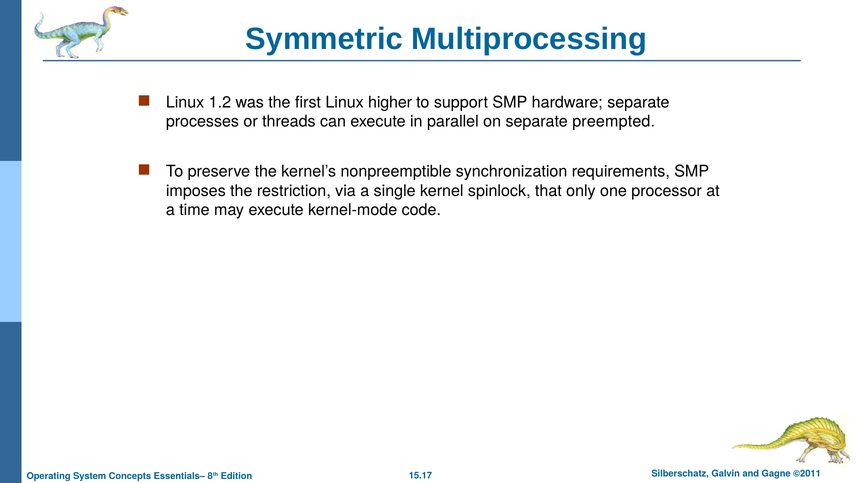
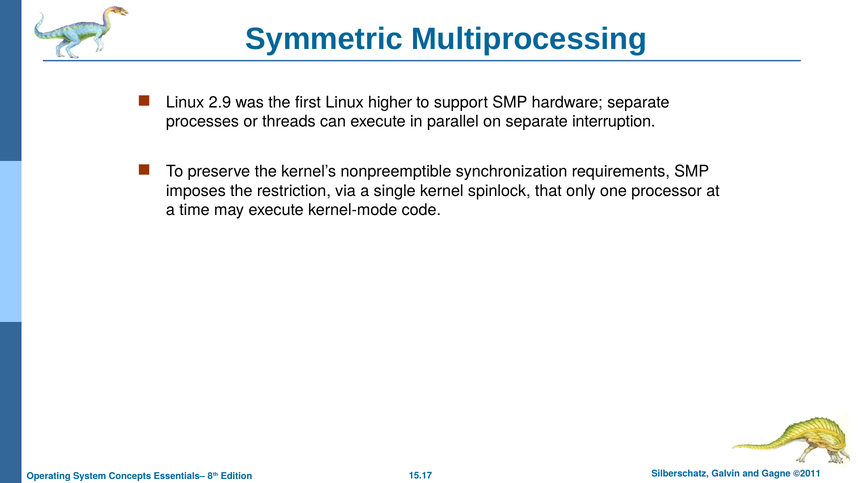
1.2: 1.2 -> 2.9
preempted: preempted -> interruption
